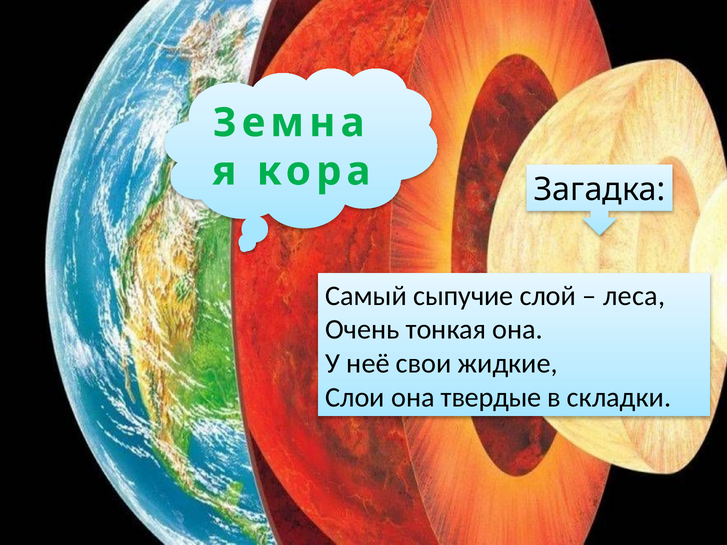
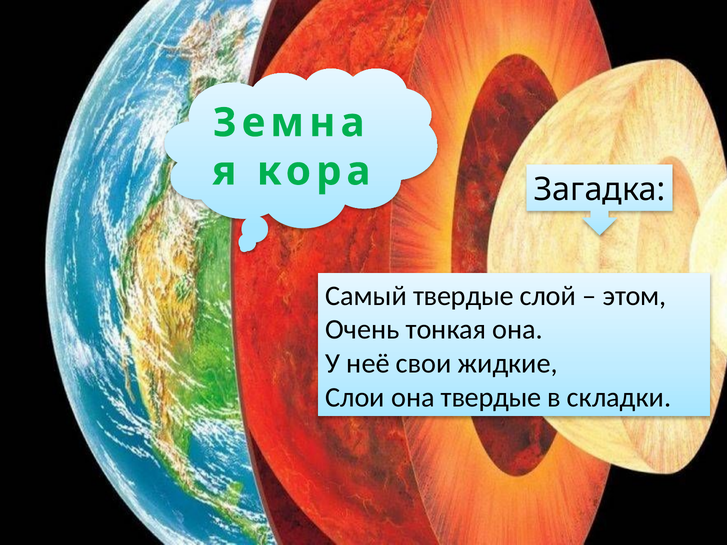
Самый сыпучие: сыпучие -> твердые
леса: леса -> этом
